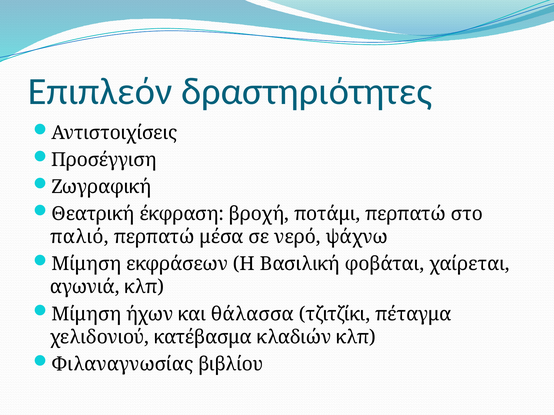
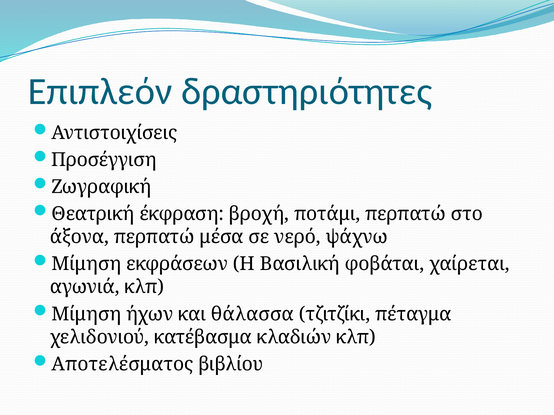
παλιό: παλιό -> άξονα
Φιλαναγνωσίας: Φιλαναγνωσίας -> Αποτελέσματος
